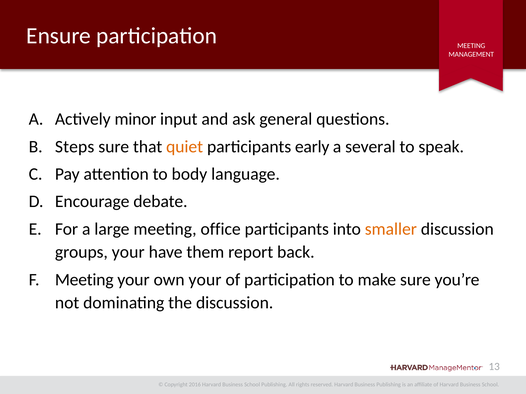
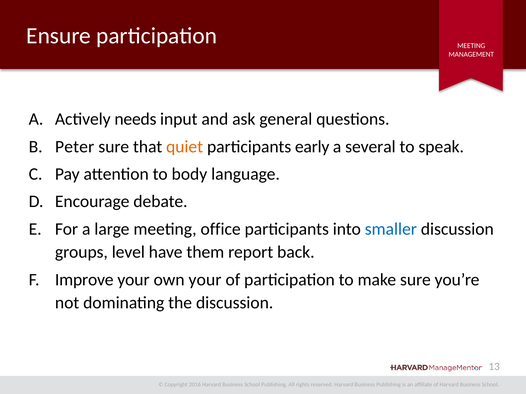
minor: minor -> needs
Steps: Steps -> Peter
smaller colour: orange -> blue
groups your: your -> level
Meeting at (84, 280): Meeting -> Improve
